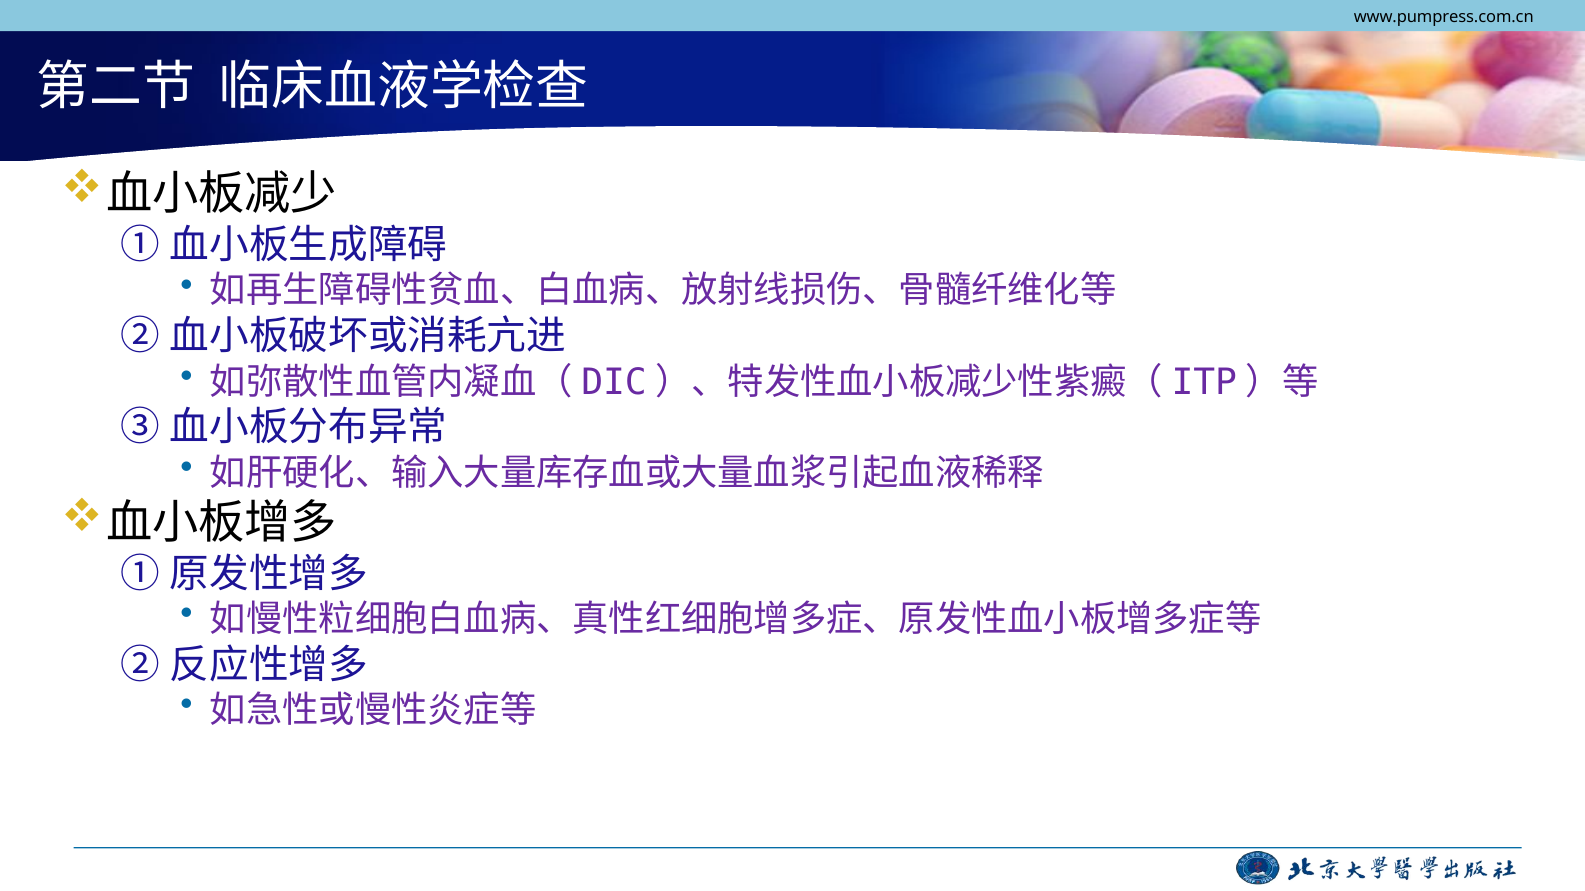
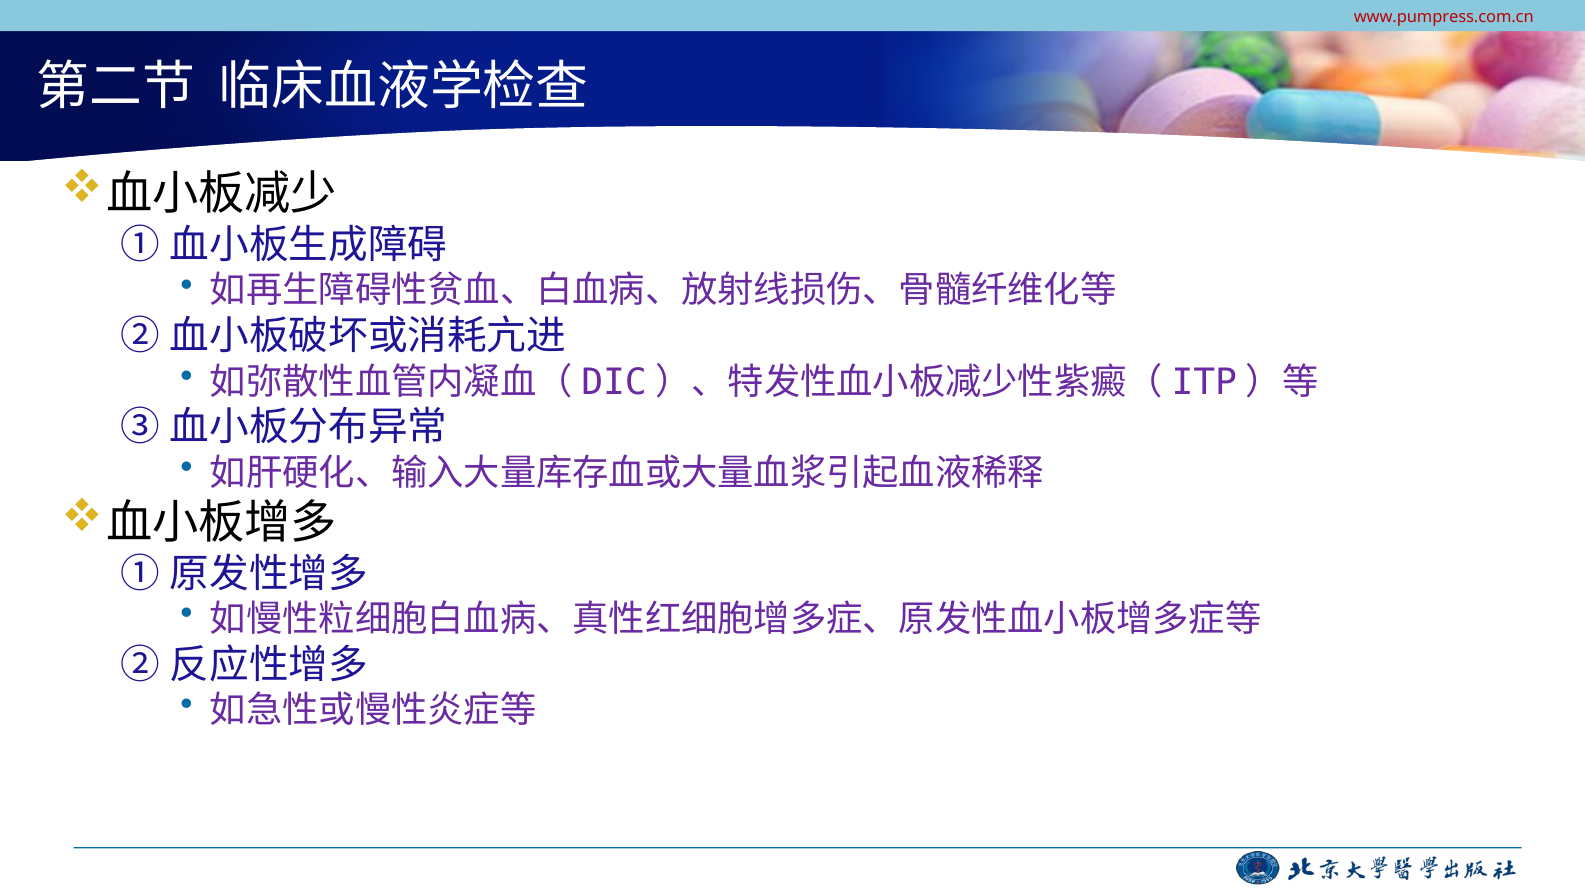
www.pumpress.com.cn colour: black -> red
